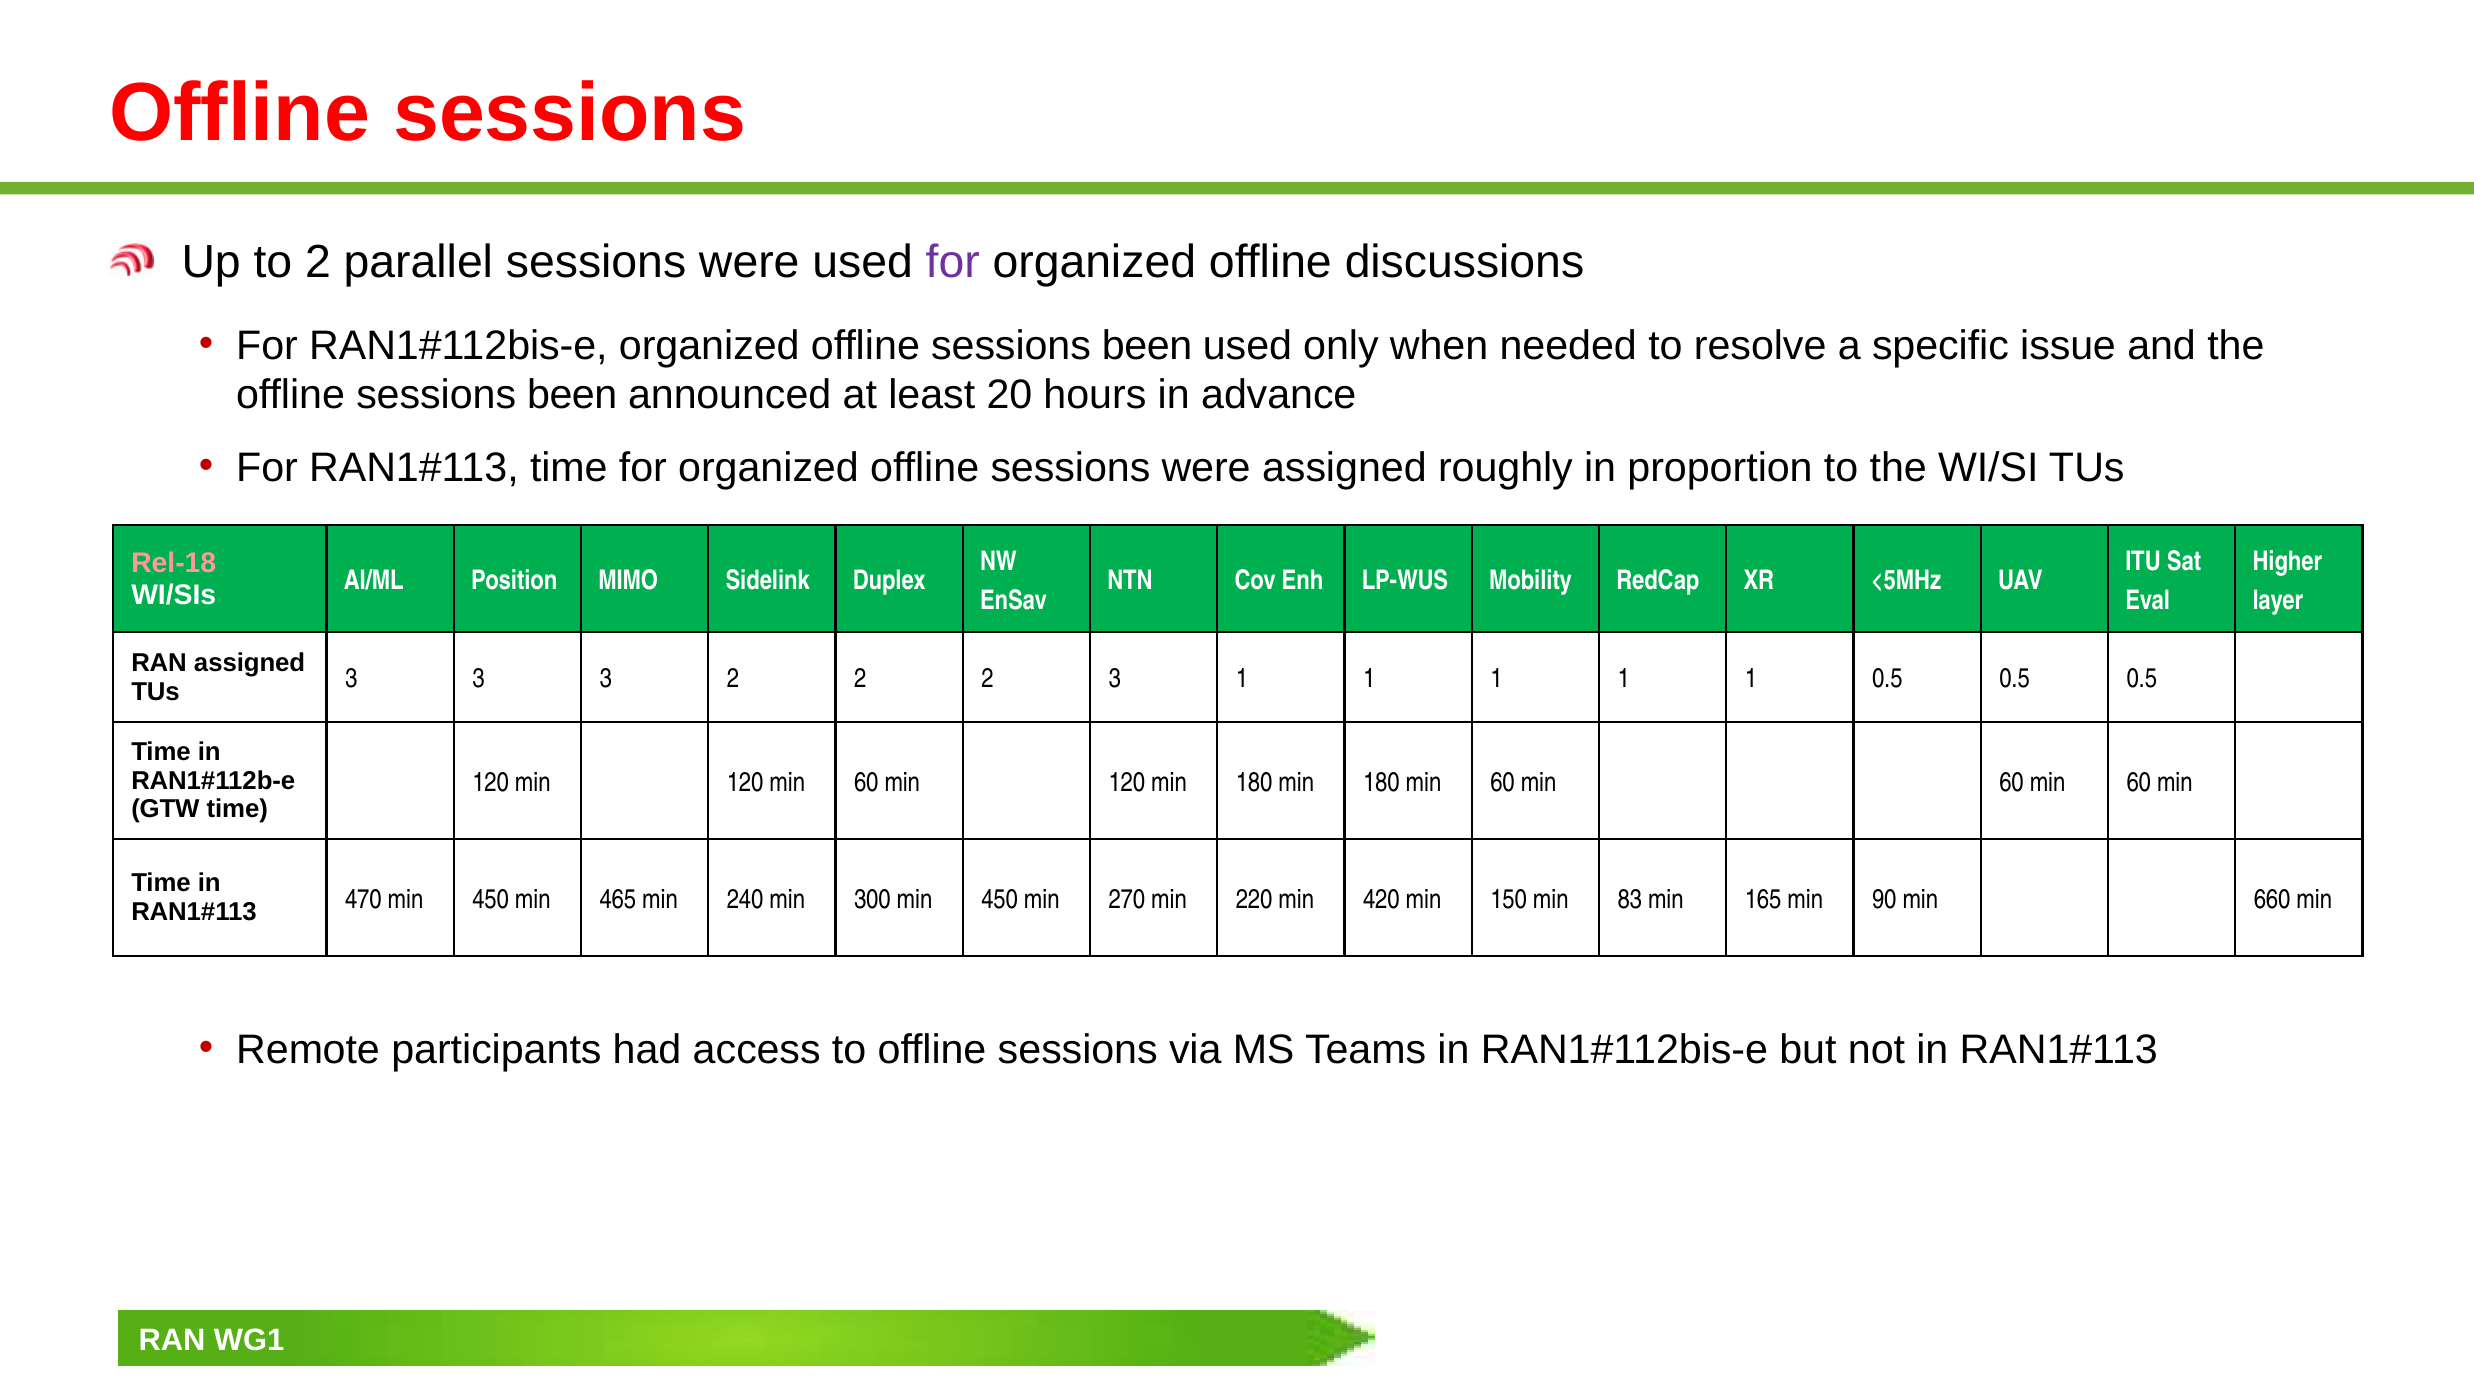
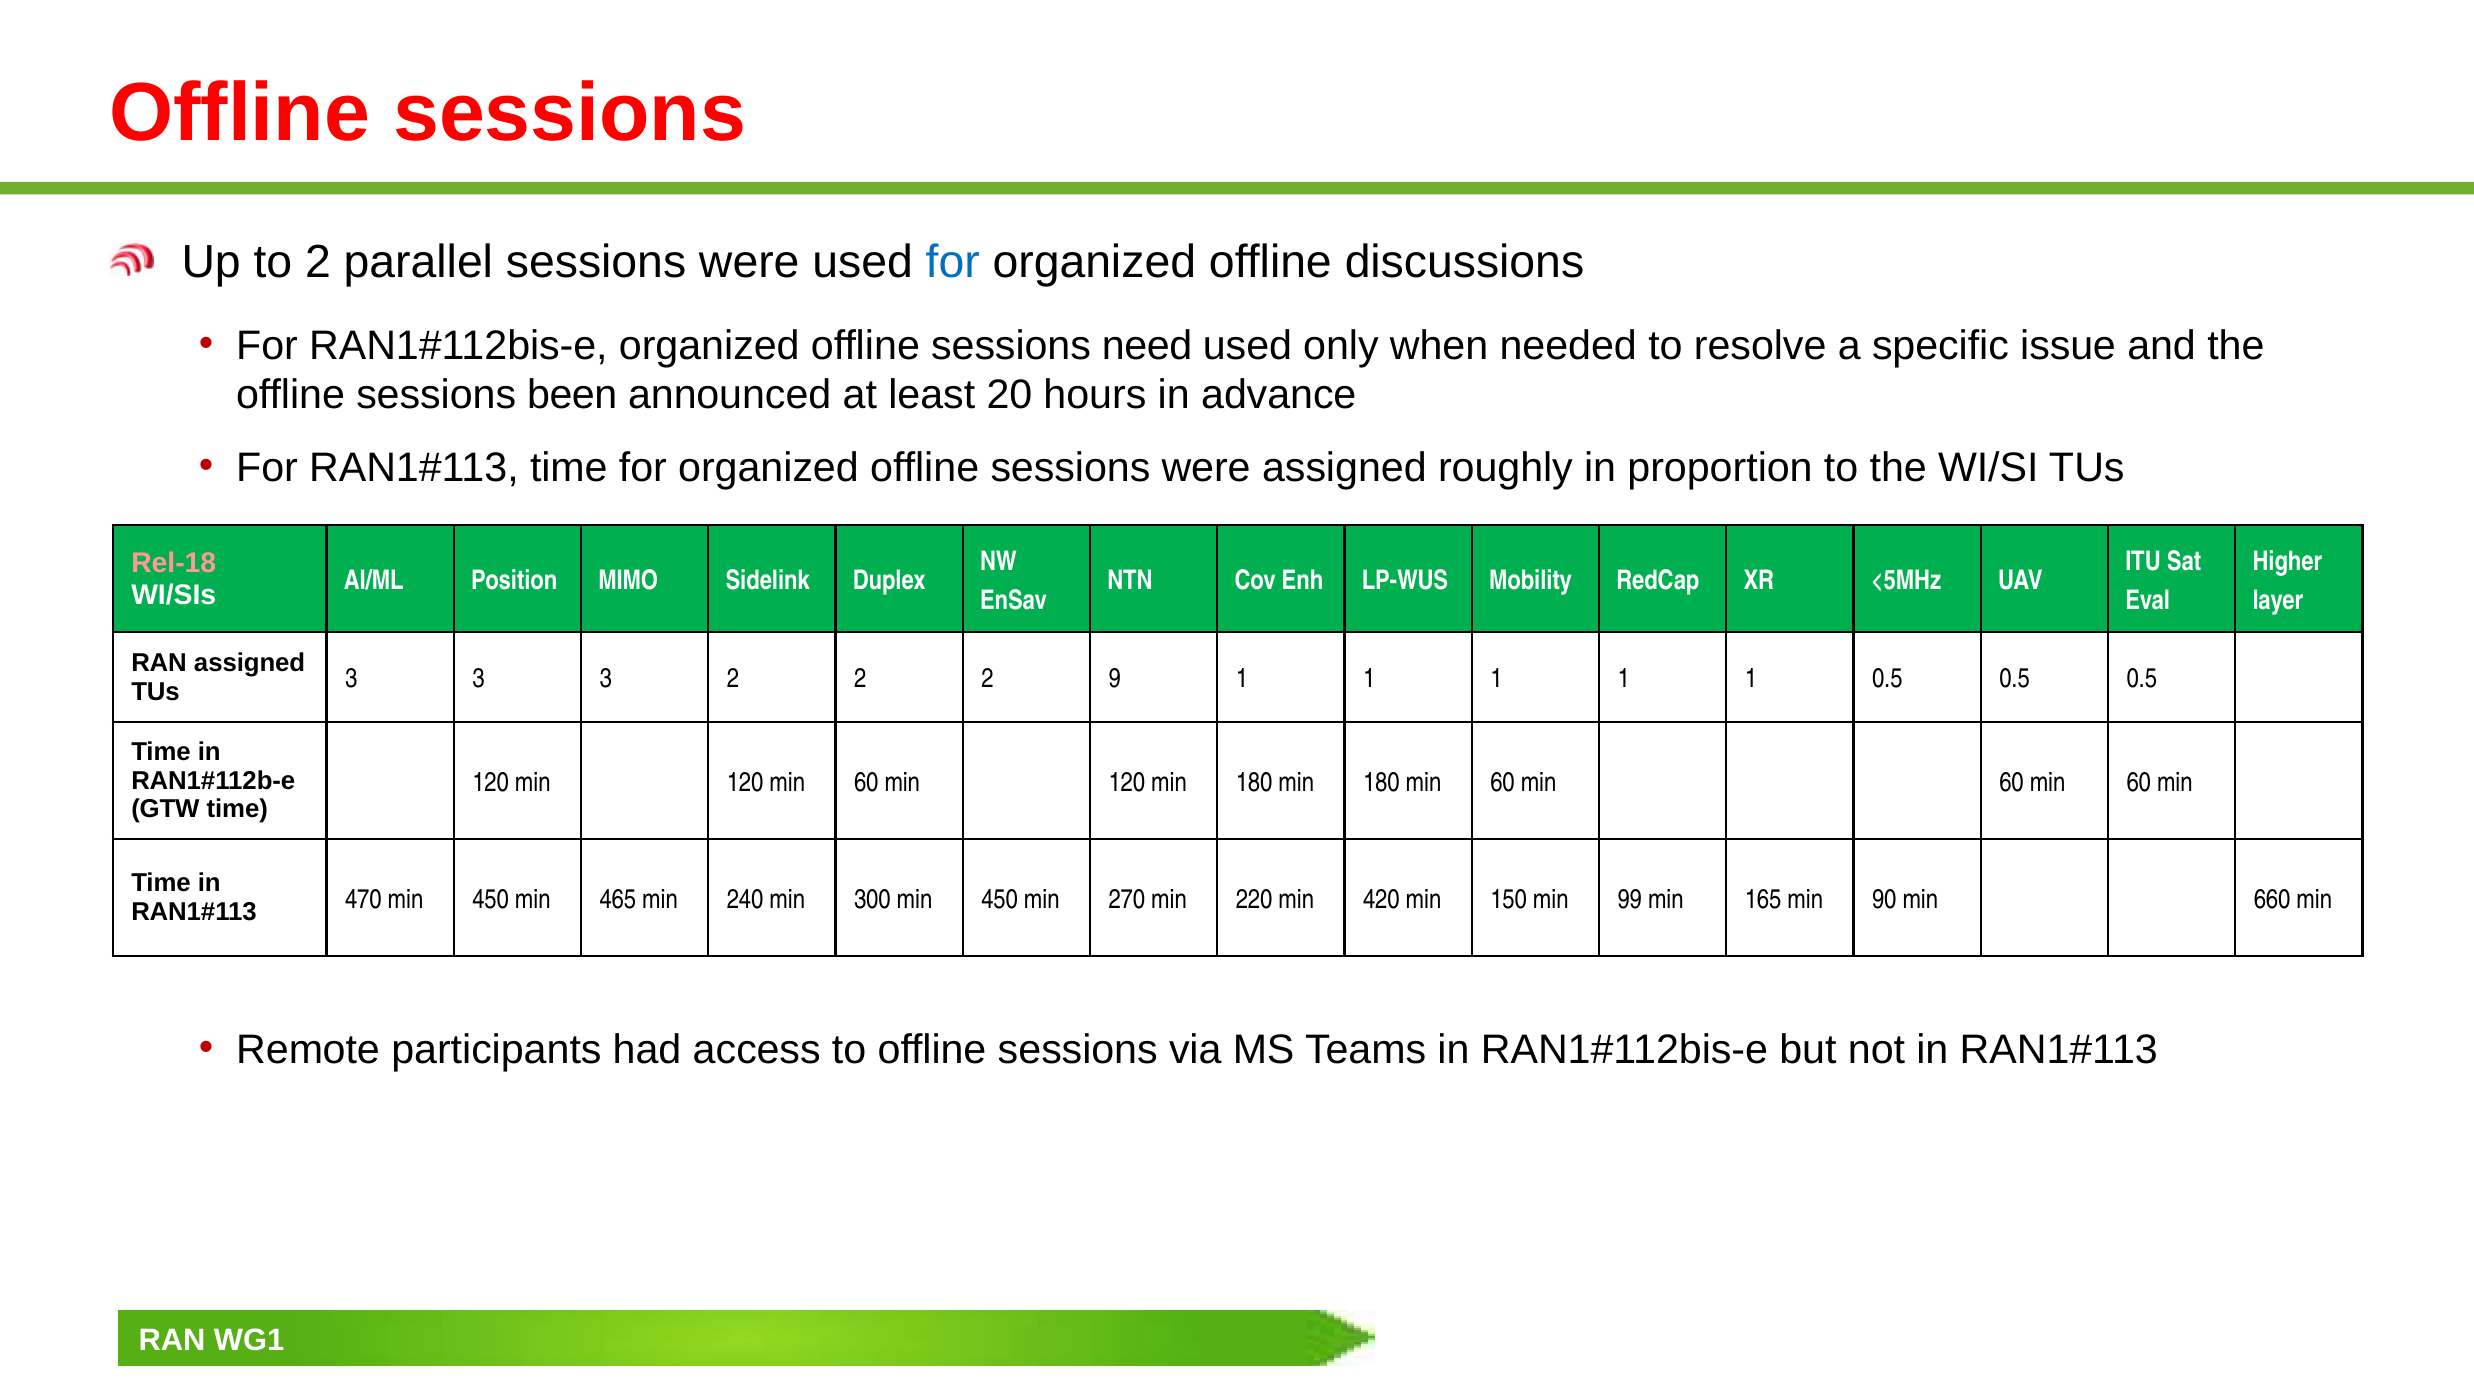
for at (953, 262) colour: purple -> blue
organized offline sessions been: been -> need
2 3: 3 -> 9
83: 83 -> 99
